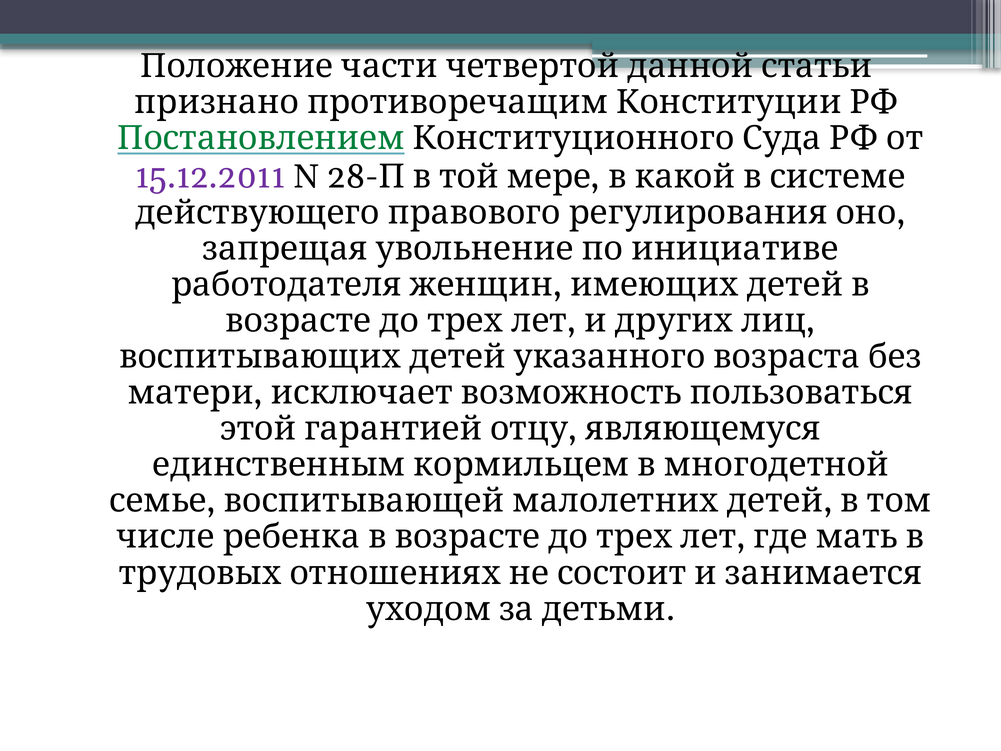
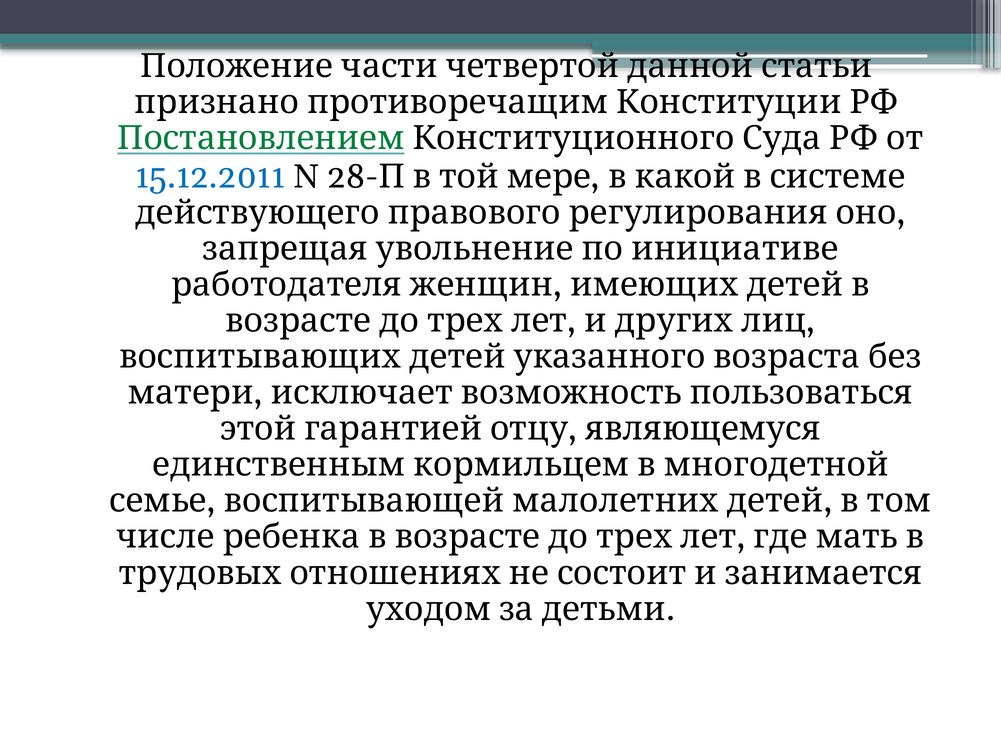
15.12.2011 colour: purple -> blue
